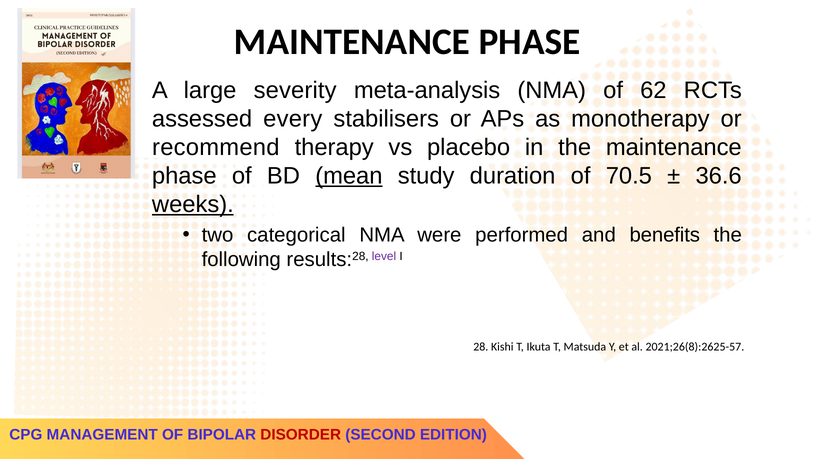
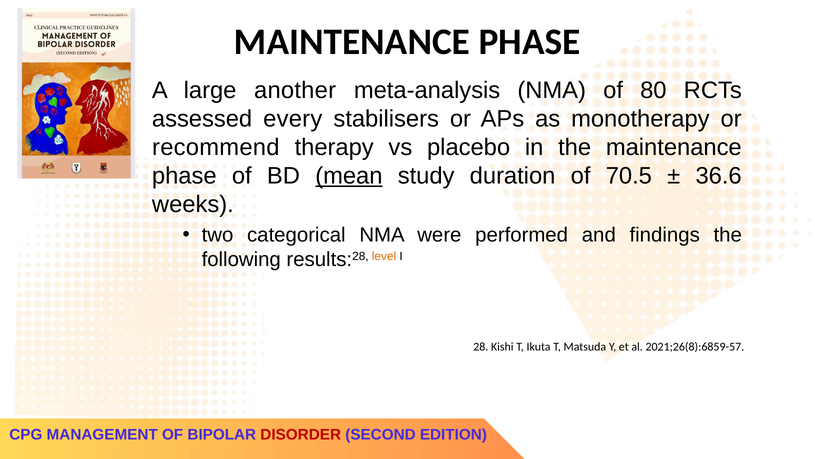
severity: severity -> another
62: 62 -> 80
weeks underline: present -> none
benefits: benefits -> findings
level colour: purple -> orange
2021;26(8):2625-57: 2021;26(8):2625-57 -> 2021;26(8):6859-57
